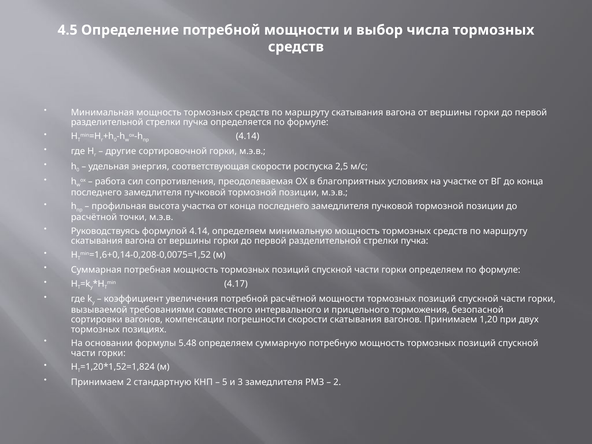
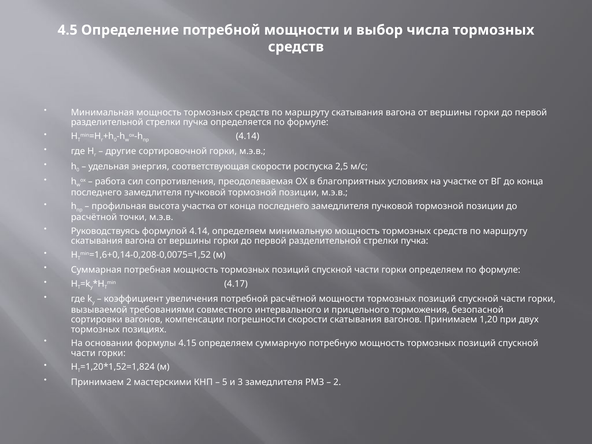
5.48: 5.48 -> 4.15
стандартную: стандартную -> мастерскими
